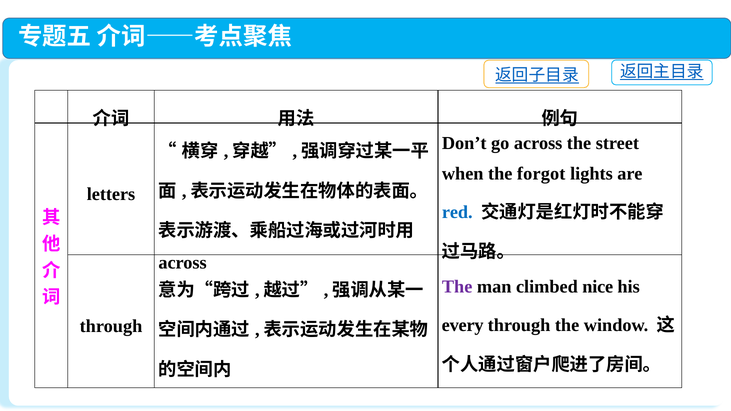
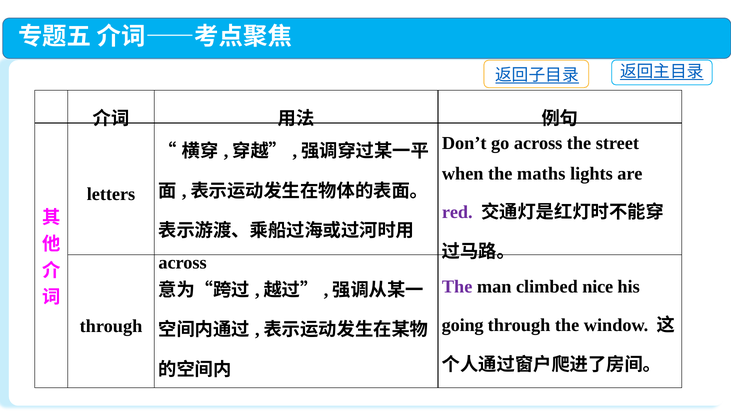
forgot: forgot -> maths
red colour: blue -> purple
every: every -> going
